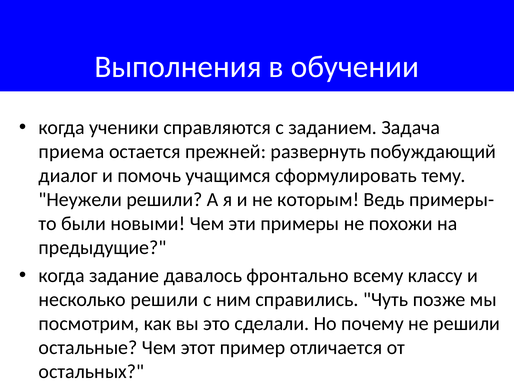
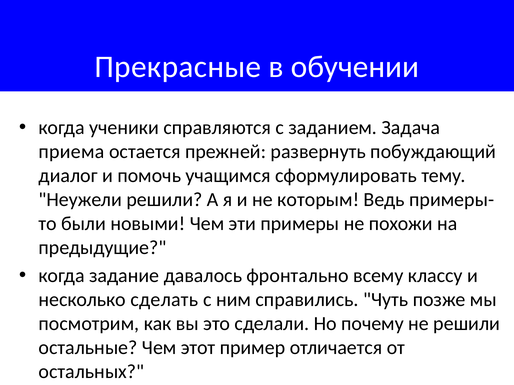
Выполнения: Выполнения -> Прекрасные
несколько решили: решили -> сделать
